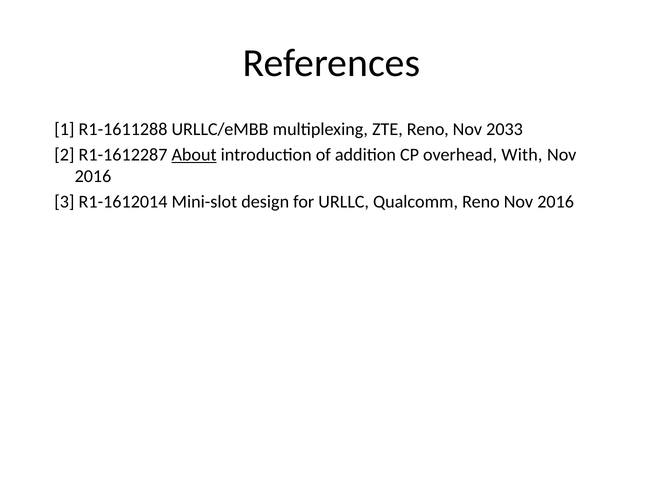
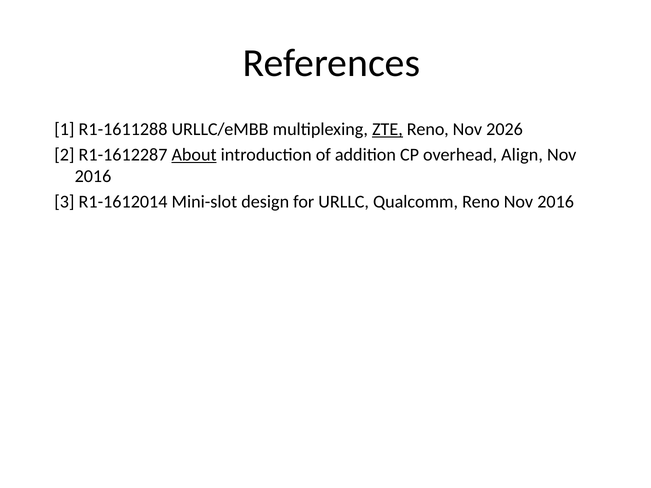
ZTE underline: none -> present
2033: 2033 -> 2026
With: With -> Align
